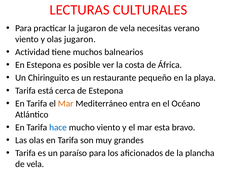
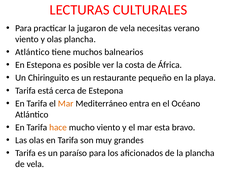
olas jugaron: jugaron -> plancha
Actividad at (32, 52): Actividad -> Atlántico
hace colour: blue -> orange
